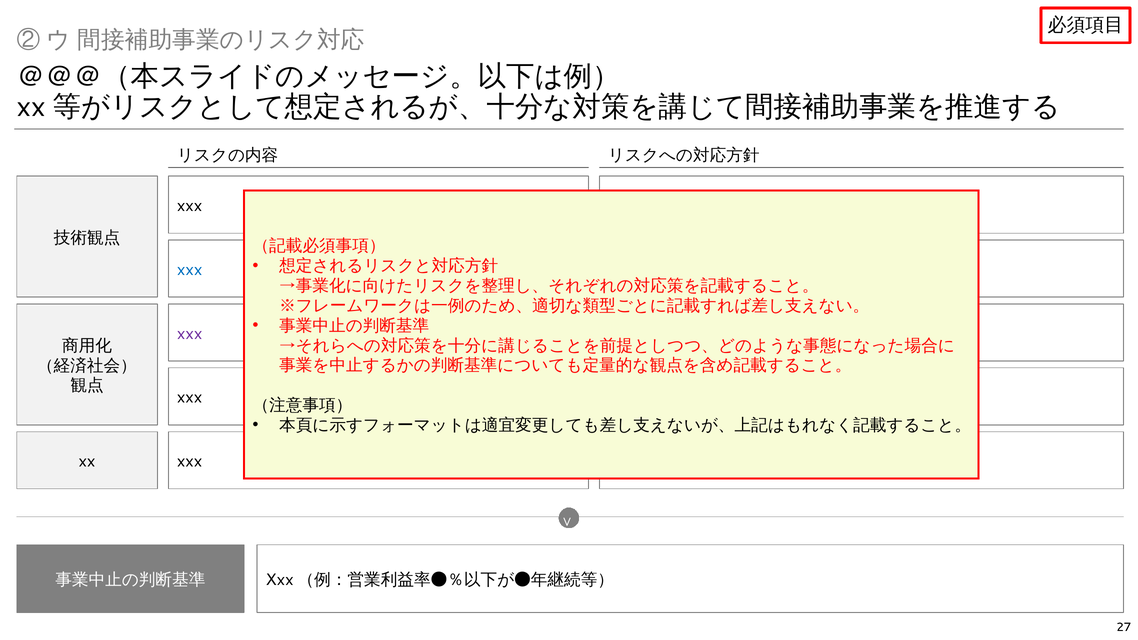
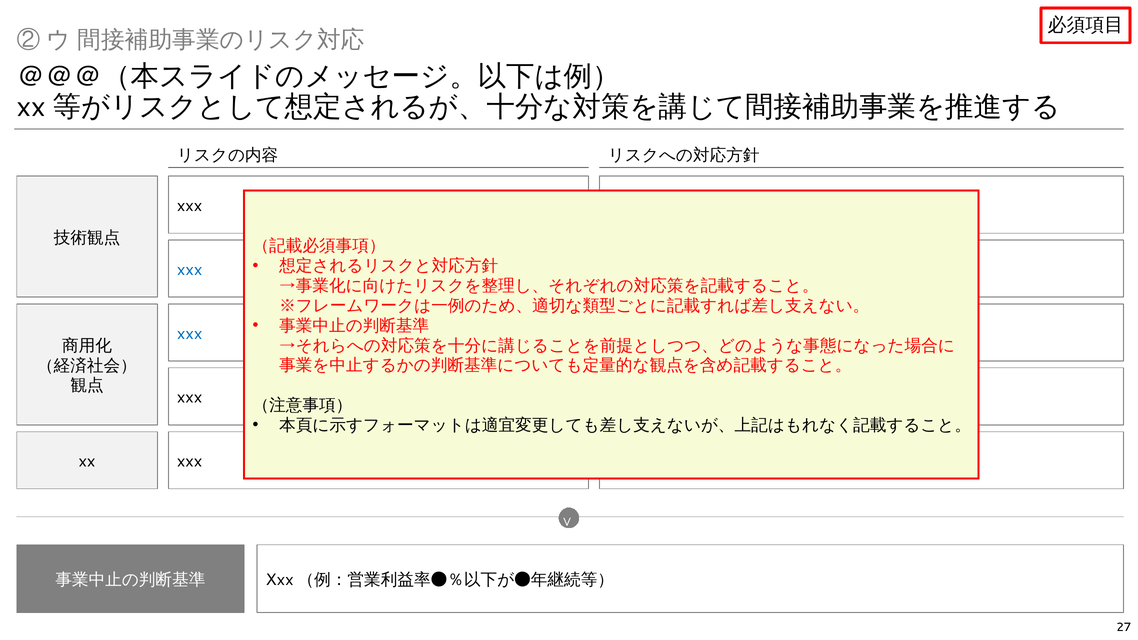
xxx at (190, 334) colour: purple -> blue
